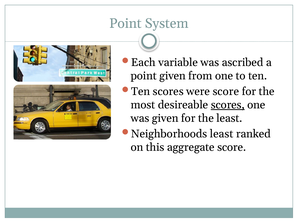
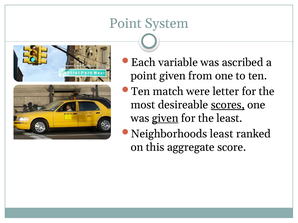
Ten scores: scores -> match
were score: score -> letter
given at (165, 118) underline: none -> present
